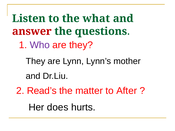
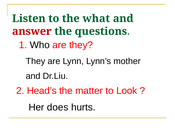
Who colour: purple -> black
Read’s: Read’s -> Head’s
After: After -> Look
